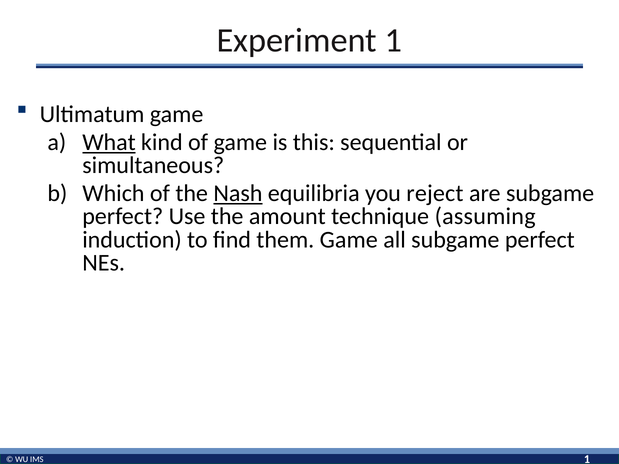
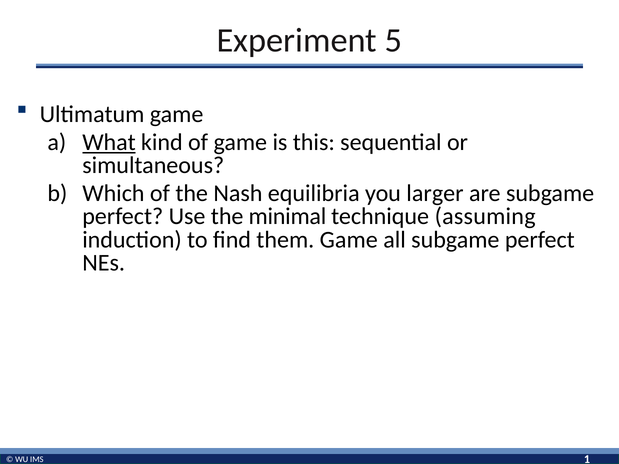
Experiment 1: 1 -> 5
Nash underline: present -> none
reject: reject -> larger
amount: amount -> minimal
